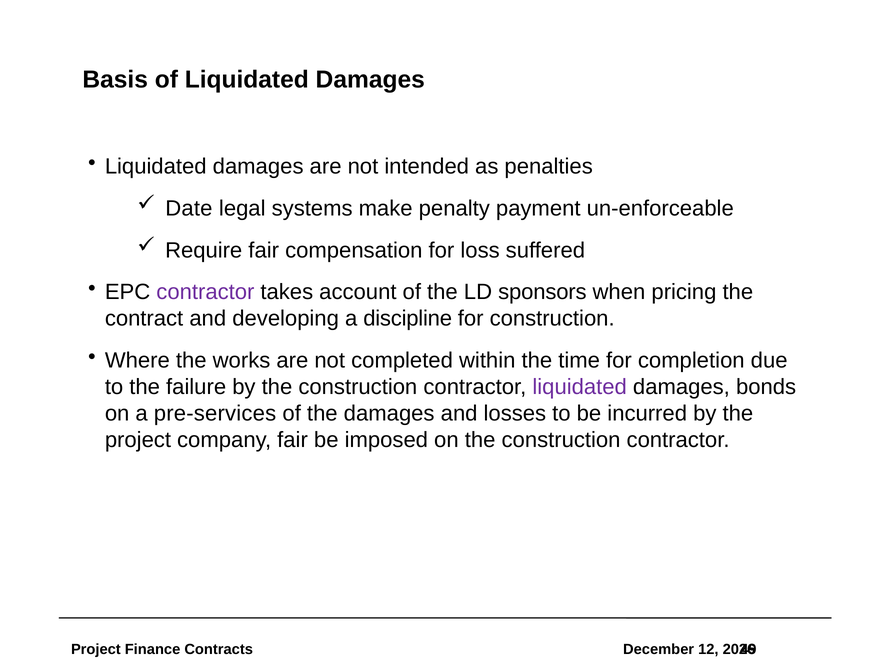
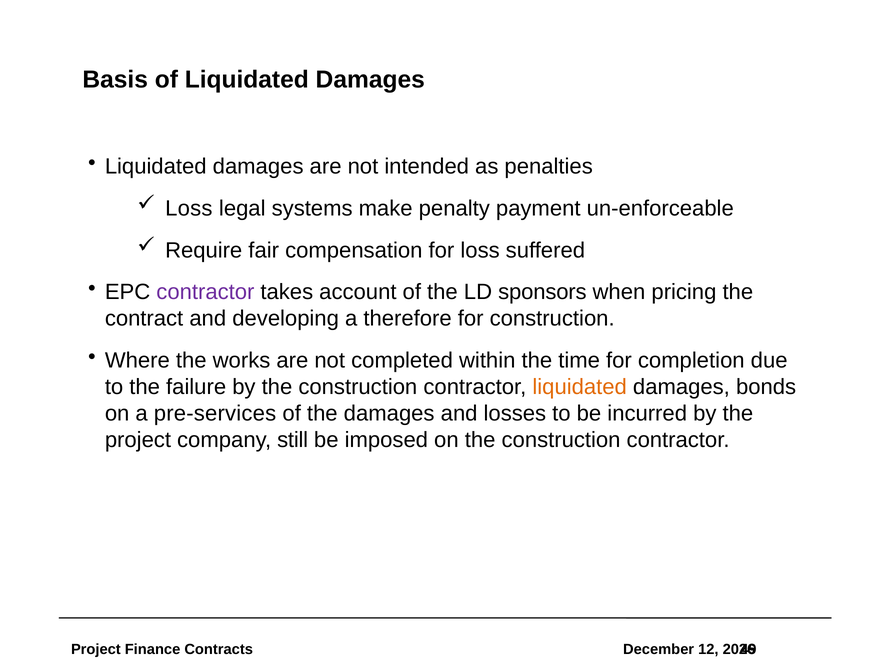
Date at (189, 208): Date -> Loss
discipline: discipline -> therefore
liquidated at (580, 387) colour: purple -> orange
company fair: fair -> still
